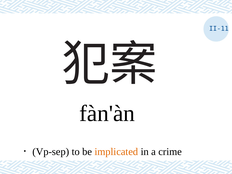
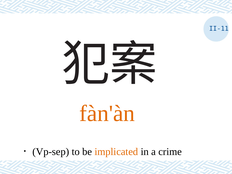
fàn'àn colour: black -> orange
